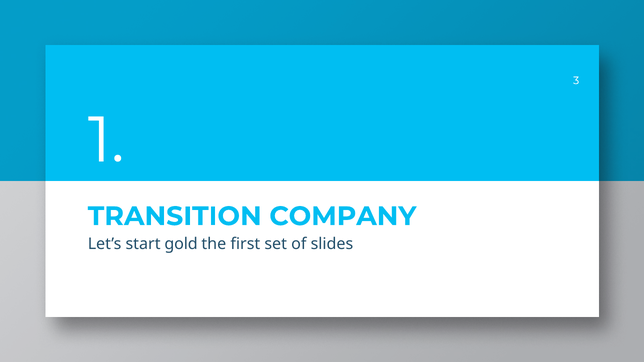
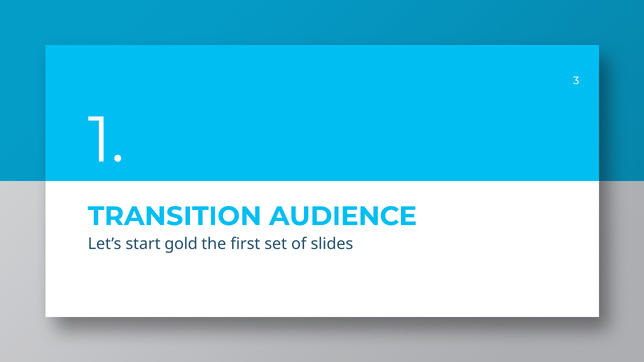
COMPANY: COMPANY -> AUDIENCE
